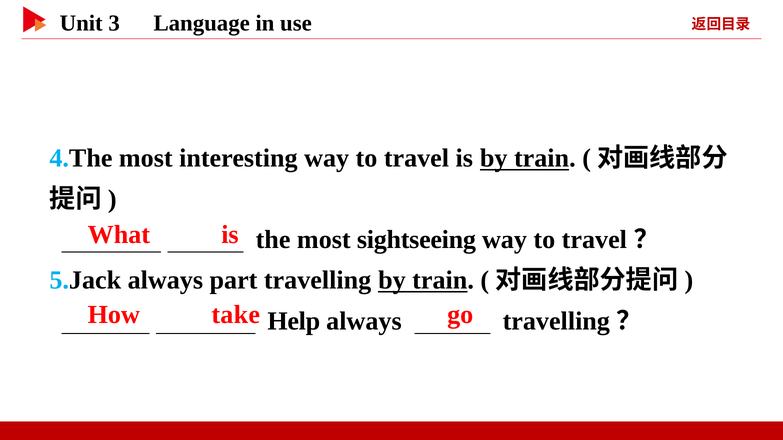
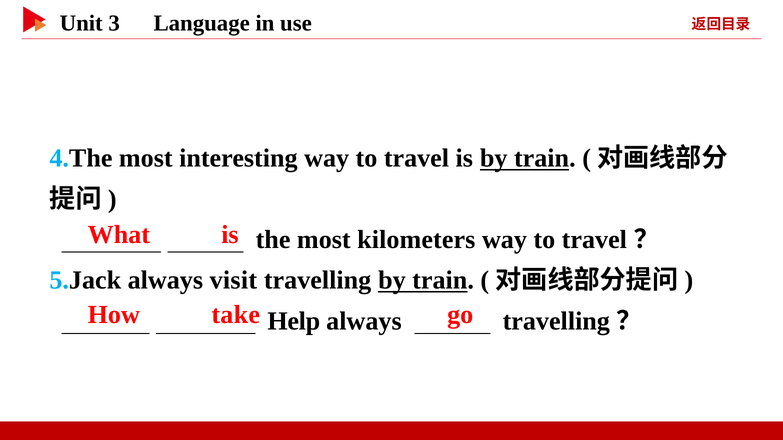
sightseeing: sightseeing -> kilometers
part: part -> visit
